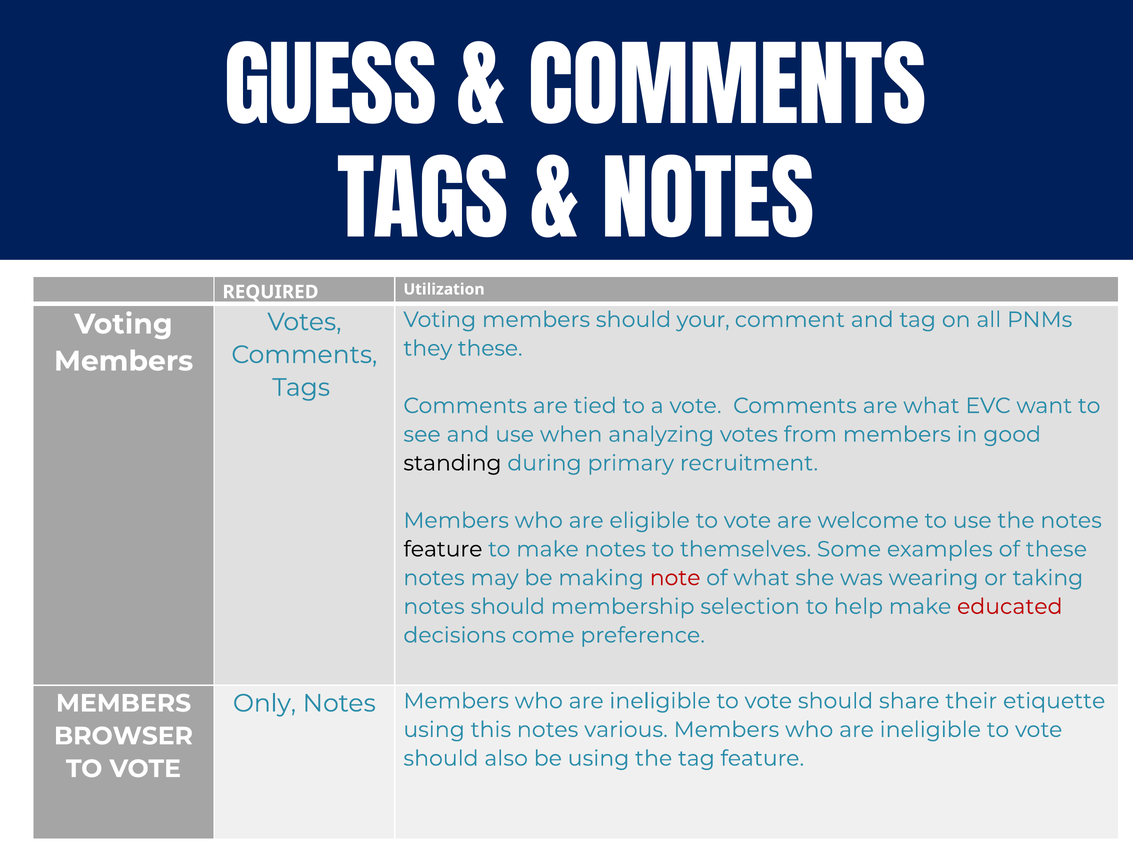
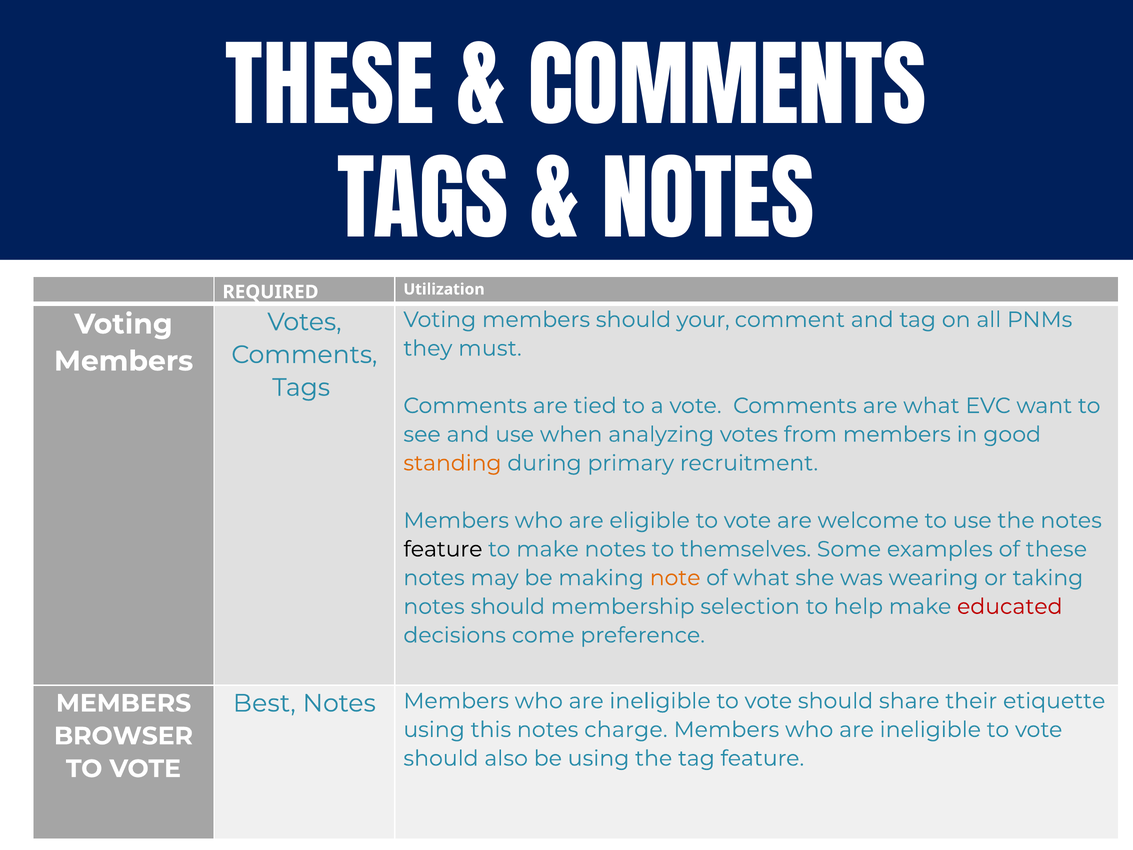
GUESS at (330, 92): GUESS -> THESE
they these: these -> must
standing colour: black -> orange
note colour: red -> orange
Only: Only -> Best
various: various -> charge
